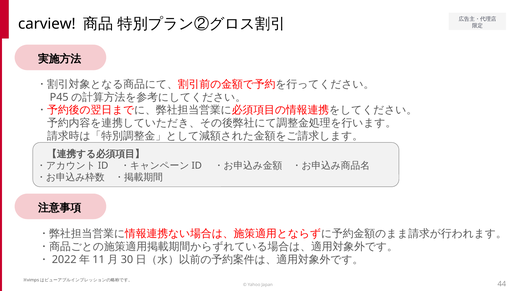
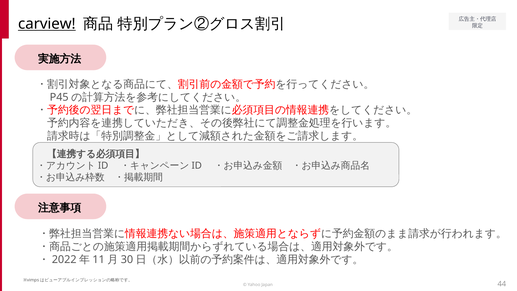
carview underline: none -> present
